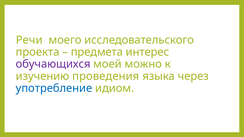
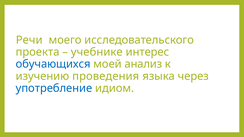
предмета: предмета -> учебнике
обучающихся colour: purple -> blue
можно: можно -> анализ
